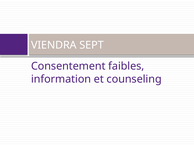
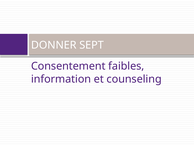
VIENDRA: VIENDRA -> DONNER
